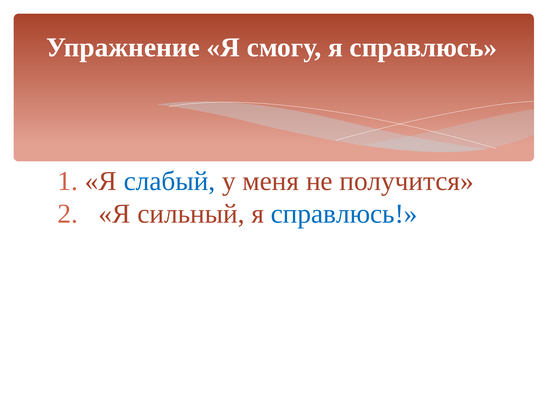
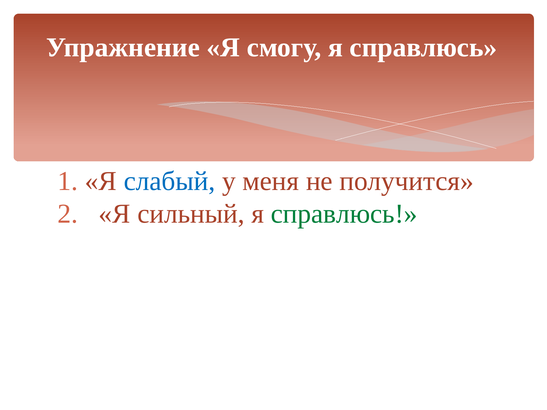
справлюсь at (344, 214) colour: blue -> green
